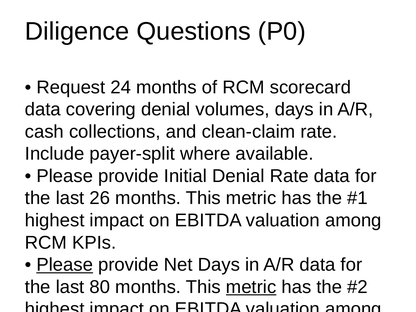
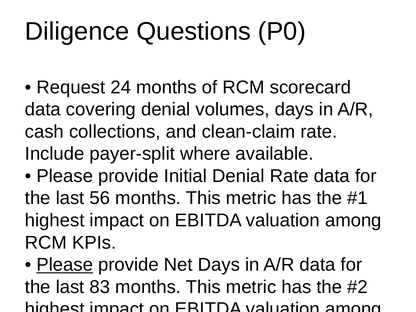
26: 26 -> 56
80: 80 -> 83
metric at (251, 287) underline: present -> none
